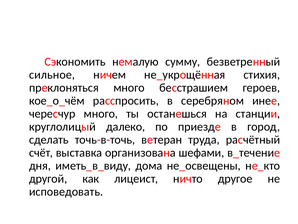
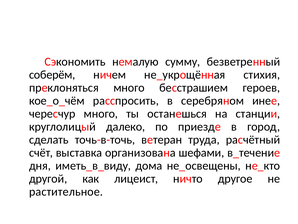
сильное: сильное -> соберём
исповедовать: исповедовать -> растительное
